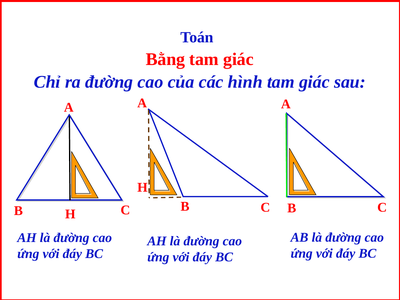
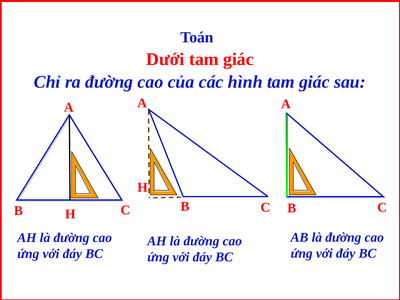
Bằng: Bằng -> Dưới
